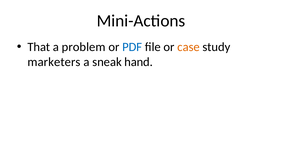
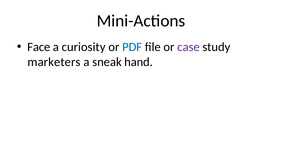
That: That -> Face
problem: problem -> curiosity
case colour: orange -> purple
